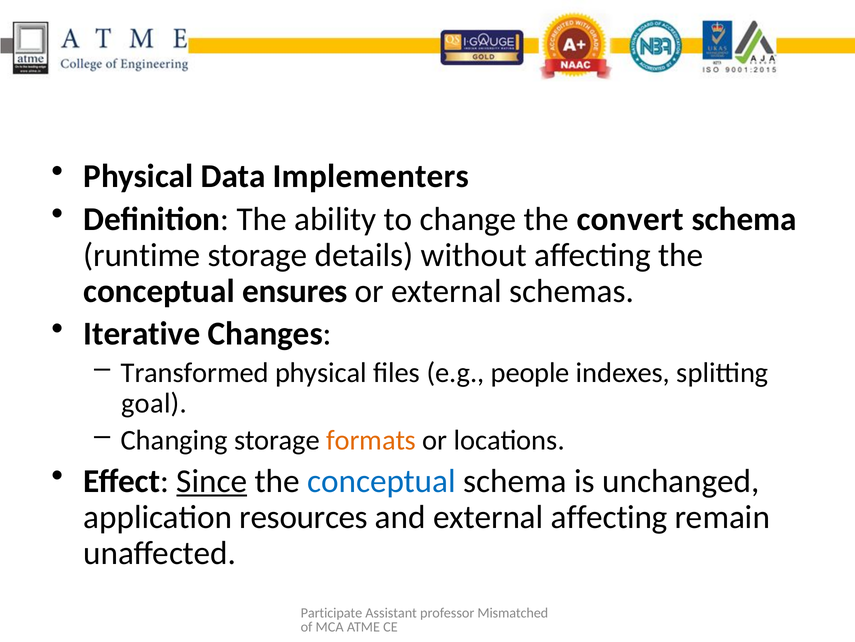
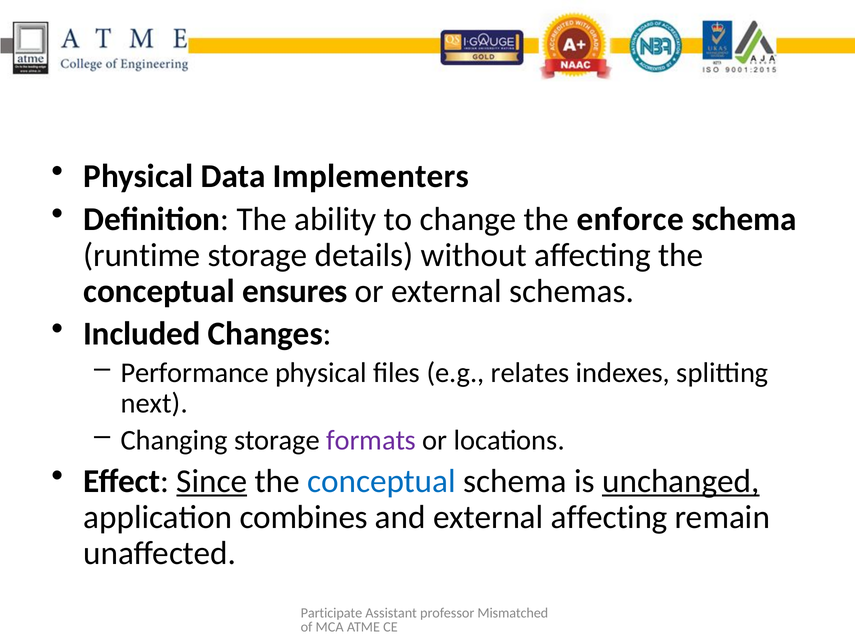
convert: convert -> enforce
Iterative: Iterative -> Included
Transformed: Transformed -> Performance
people: people -> relates
goal: goal -> next
formats colour: orange -> purple
unchanged underline: none -> present
resources: resources -> combines
